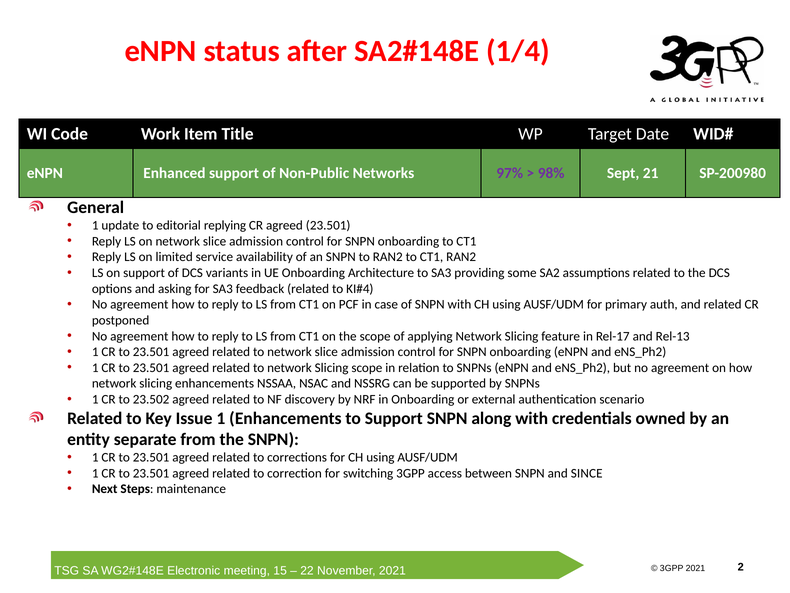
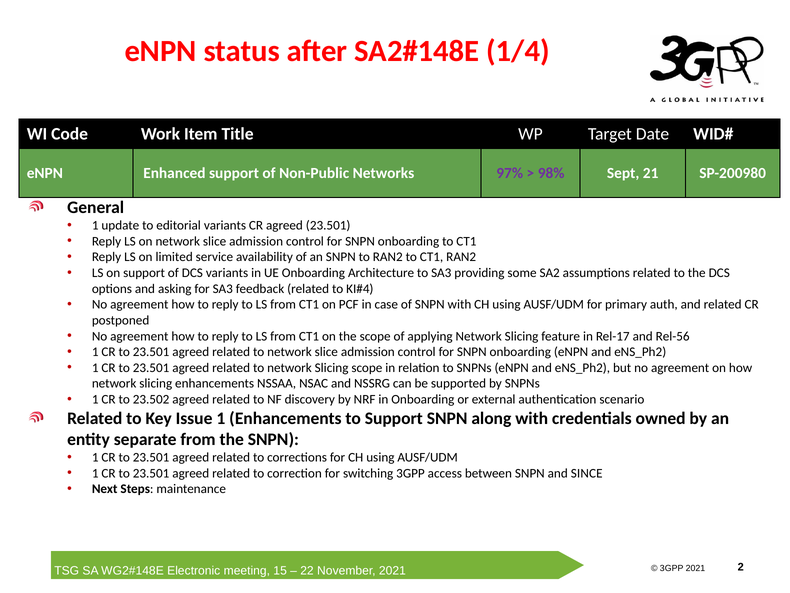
editorial replying: replying -> variants
Rel-13: Rel-13 -> Rel-56
